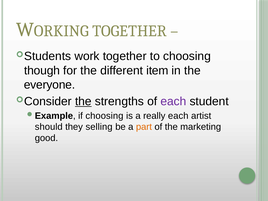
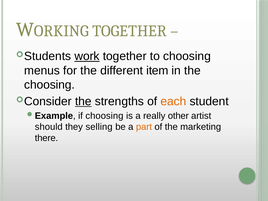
work underline: none -> present
though: though -> menus
everyone at (50, 85): everyone -> choosing
each at (173, 101) colour: purple -> orange
really each: each -> other
good: good -> there
